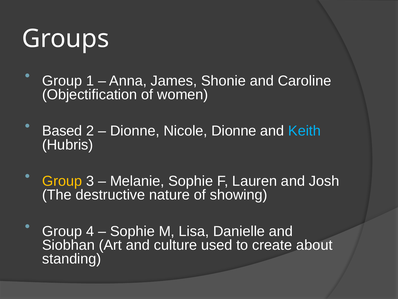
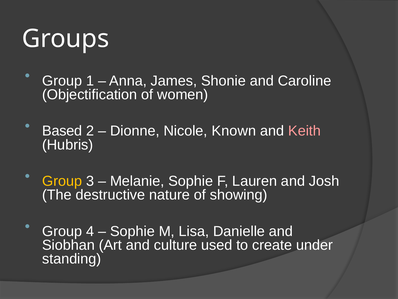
Nicole Dionne: Dionne -> Known
Keith colour: light blue -> pink
about: about -> under
